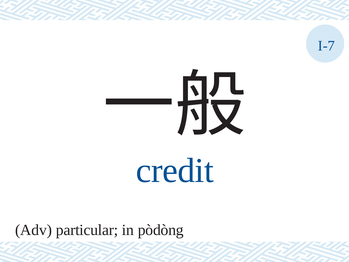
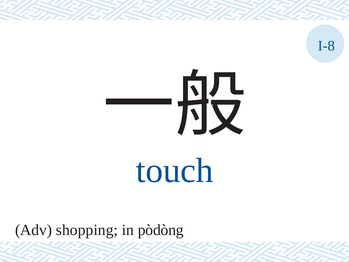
I-7: I-7 -> I-8
credit: credit -> touch
particular: particular -> shopping
